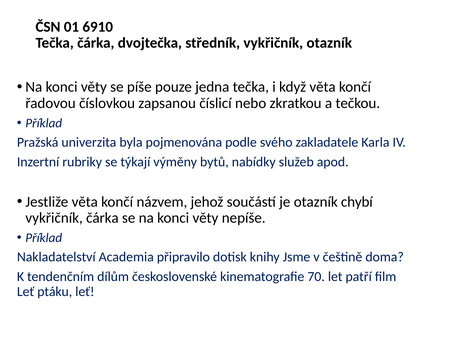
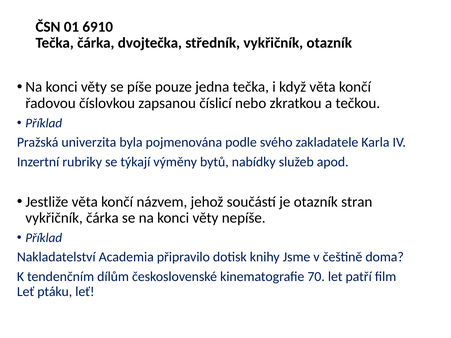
chybí: chybí -> stran
